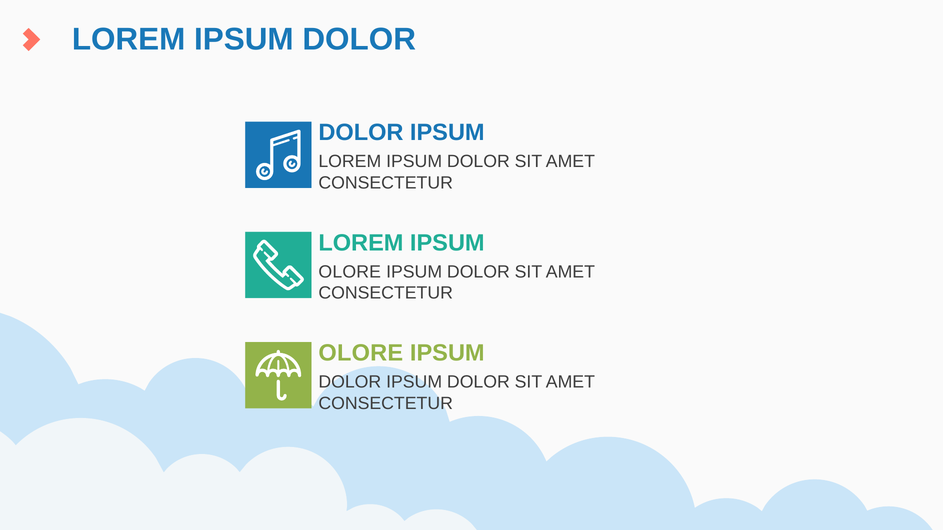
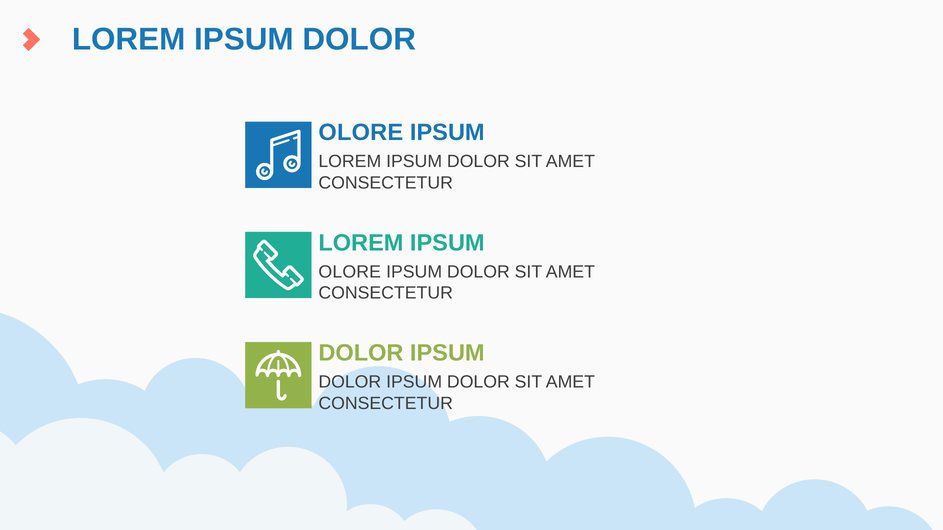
DOLOR at (361, 133): DOLOR -> OLORE
OLORE at (361, 353): OLORE -> DOLOR
